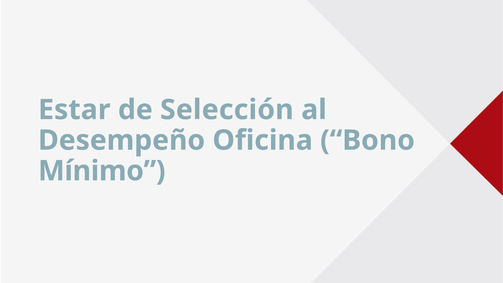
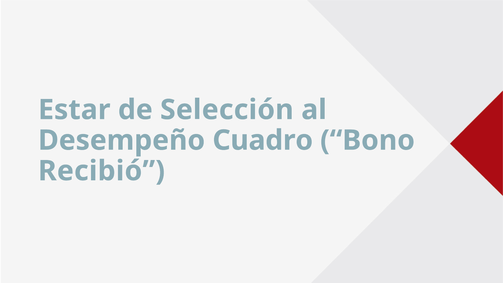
Oficina: Oficina -> Cuadro
Mínimo: Mínimo -> Recibió
